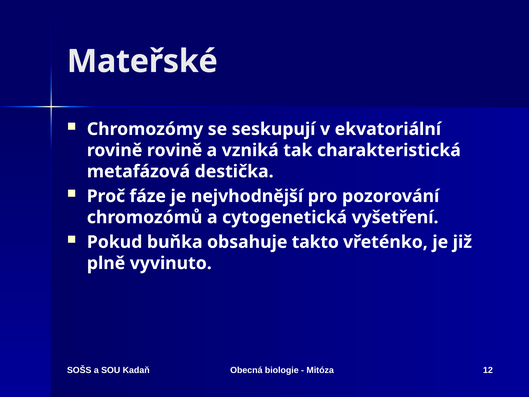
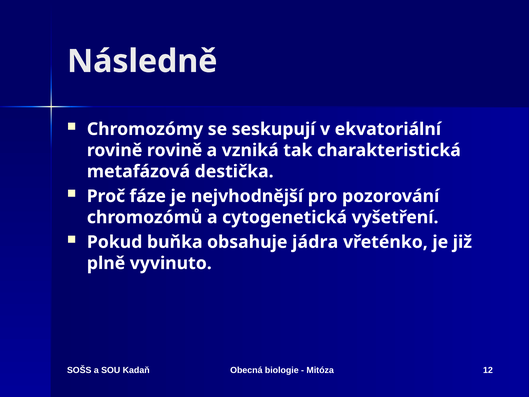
Mateřské: Mateřské -> Následně
takto: takto -> jádra
